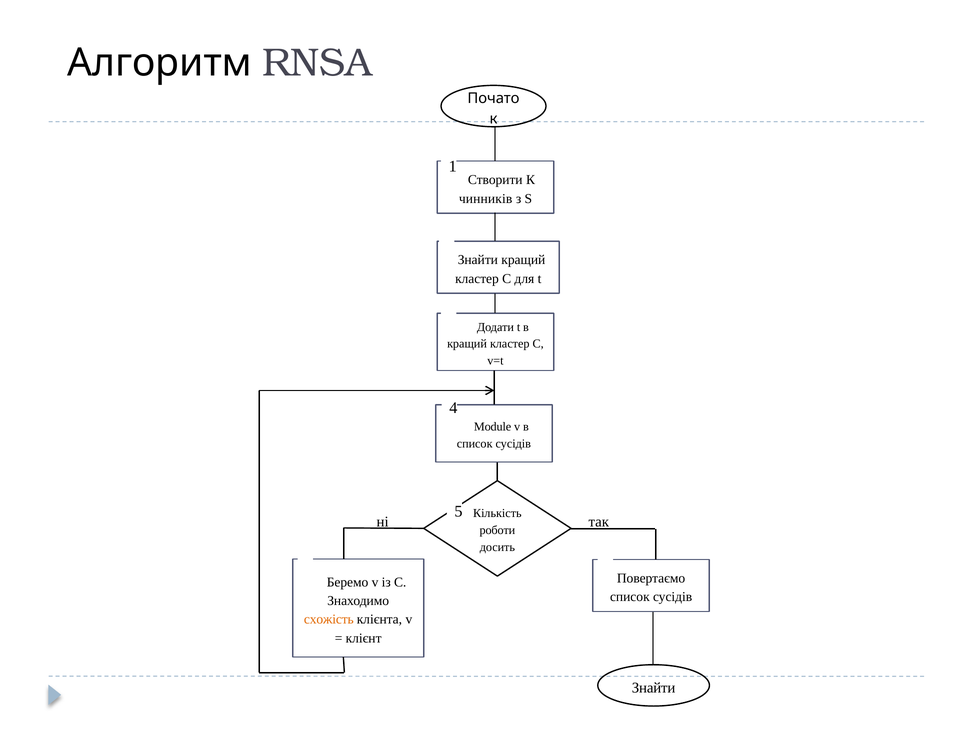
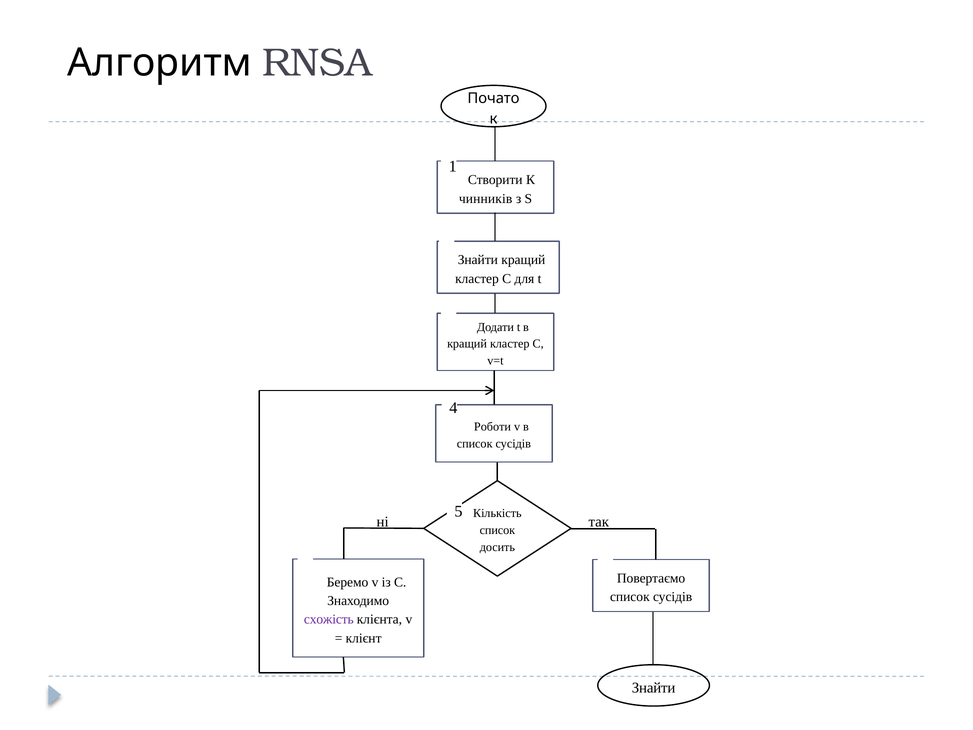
Module: Module -> Роботи
роботи at (497, 530): роботи -> список
схожість colour: orange -> purple
